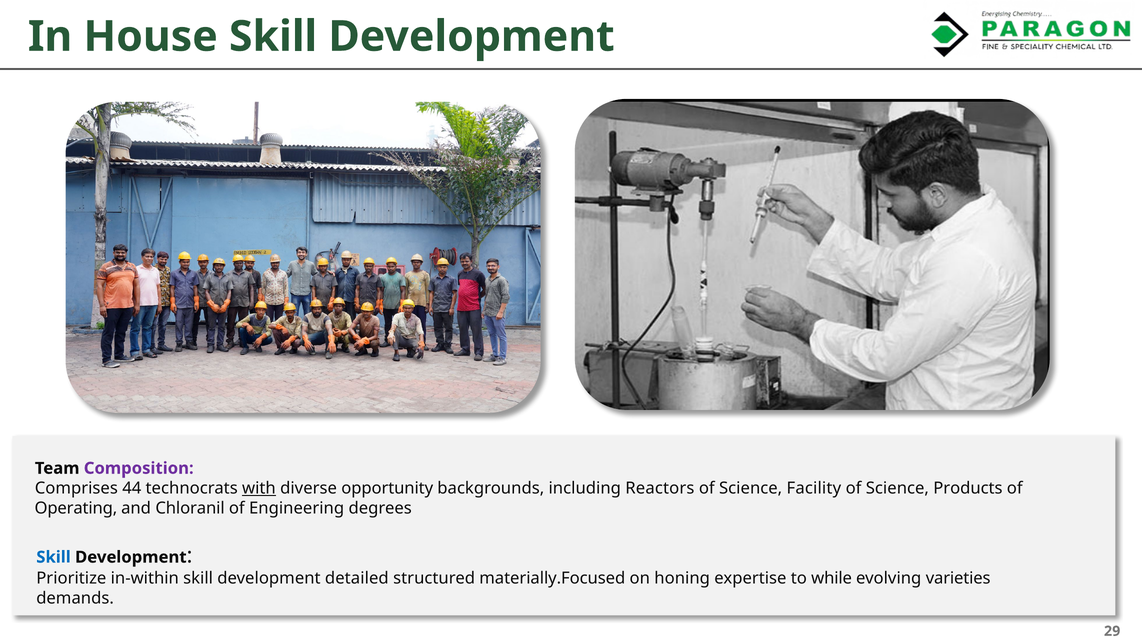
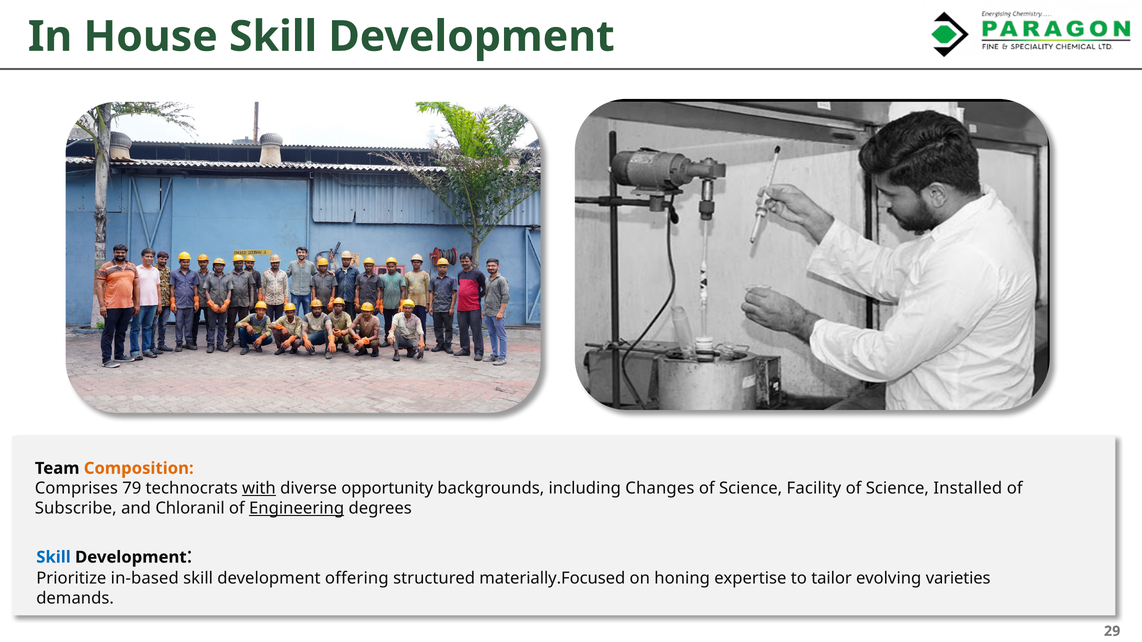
Composition colour: purple -> orange
44: 44 -> 79
Reactors: Reactors -> Changes
Products: Products -> Installed
Operating: Operating -> Subscribe
Engineering underline: none -> present
in-within: in-within -> in-based
detailed: detailed -> offering
while: while -> tailor
